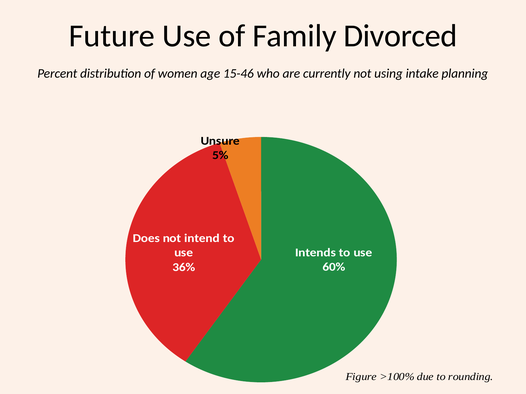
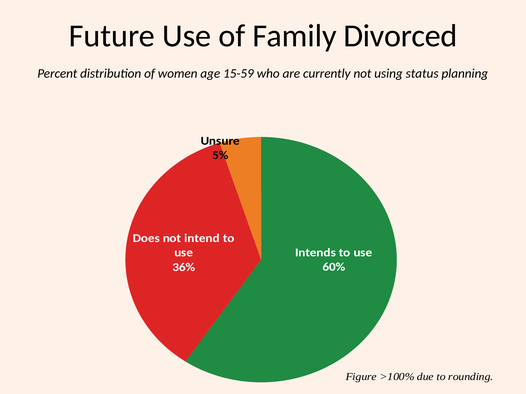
15-46: 15-46 -> 15-59
intake: intake -> status
